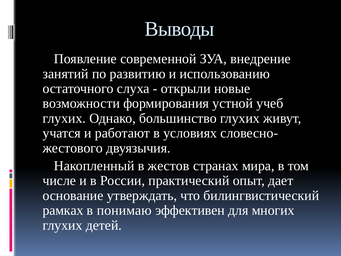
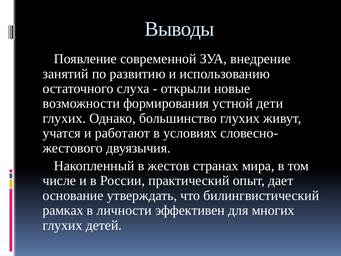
учеб: учеб -> дети
понимаю: понимаю -> личности
